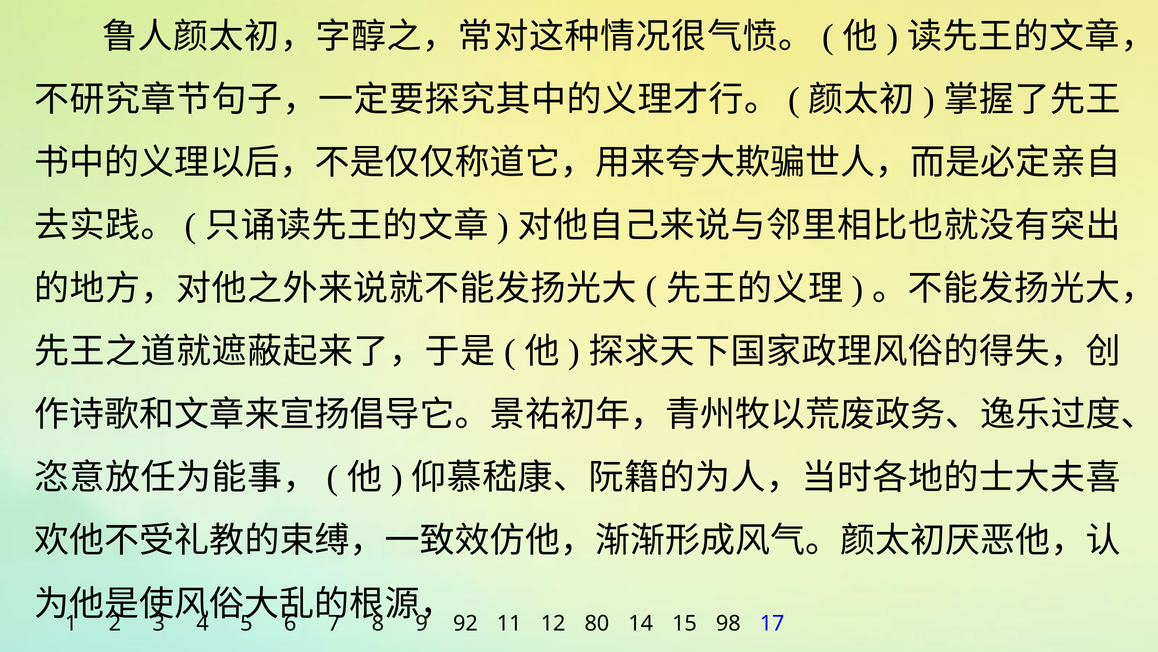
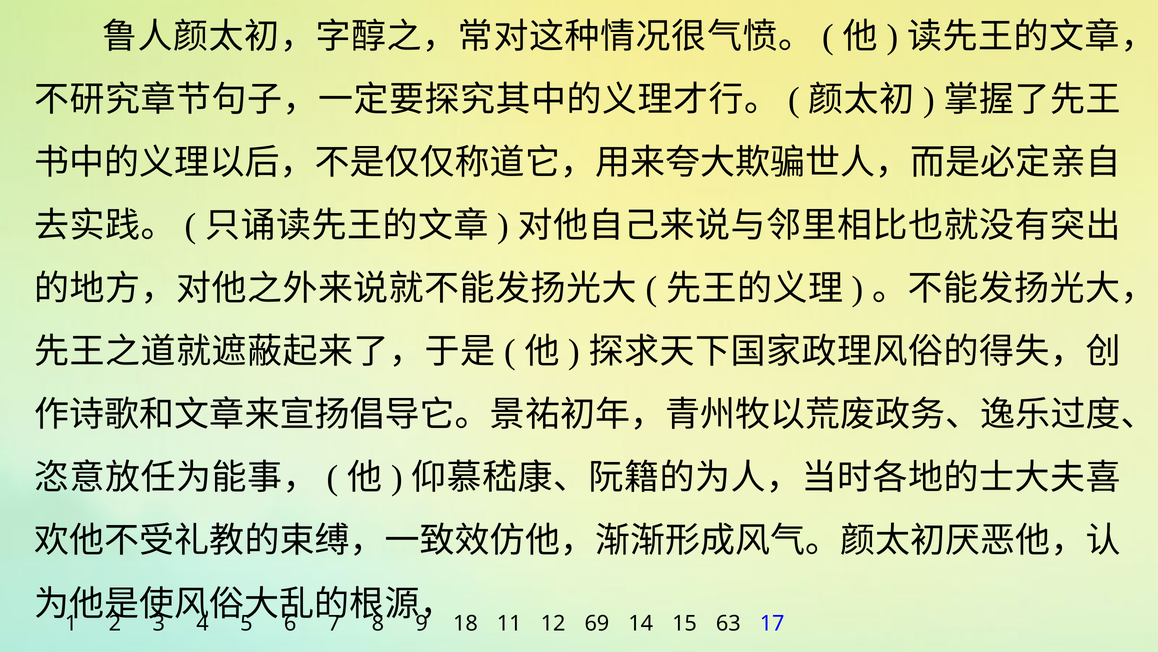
92: 92 -> 18
80: 80 -> 69
98: 98 -> 63
